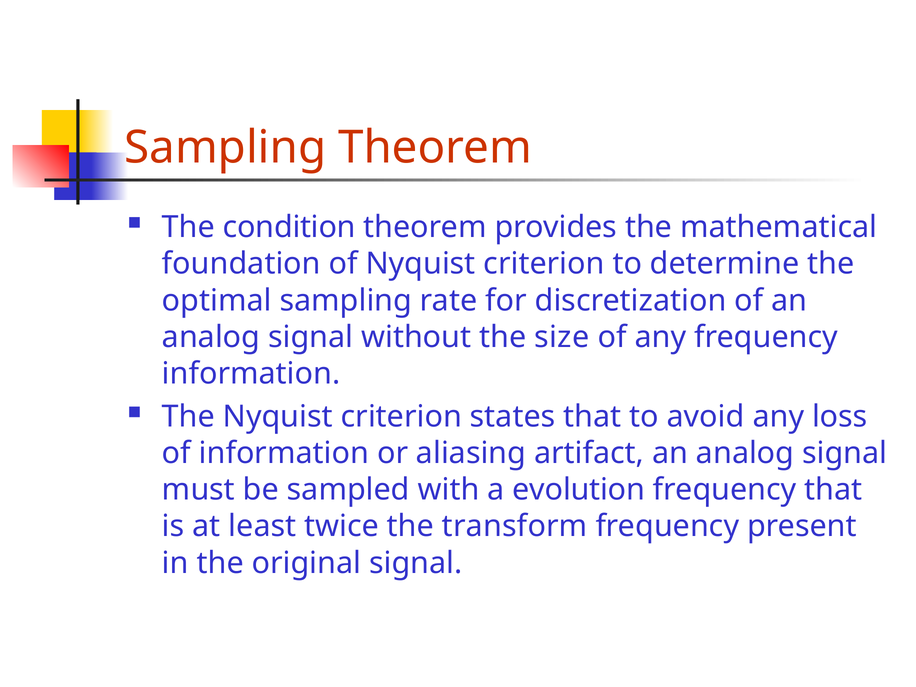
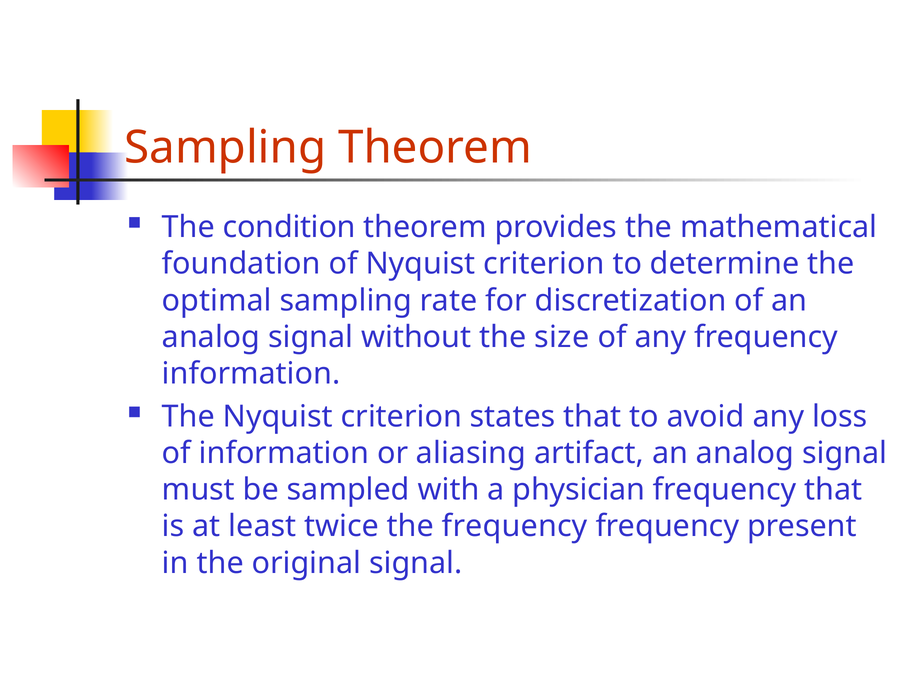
evolution: evolution -> physician
the transform: transform -> frequency
